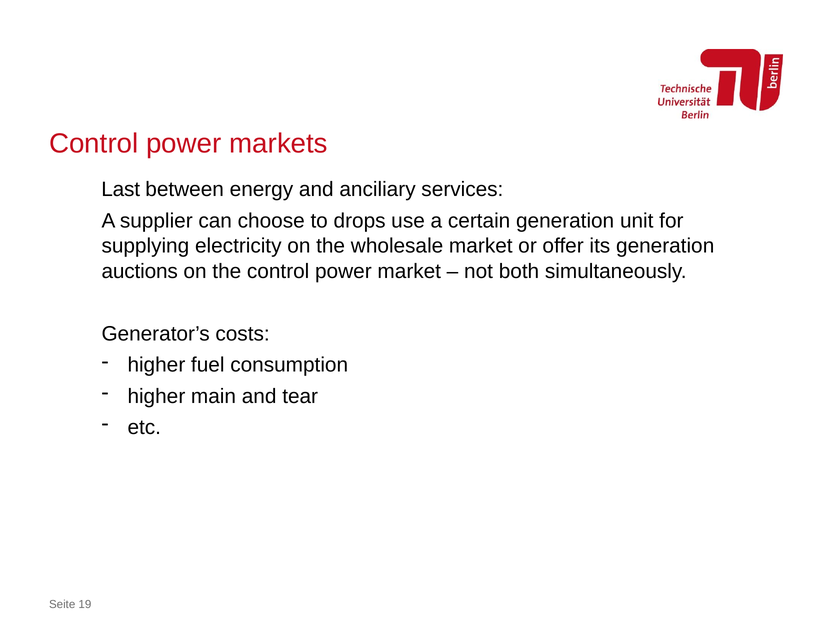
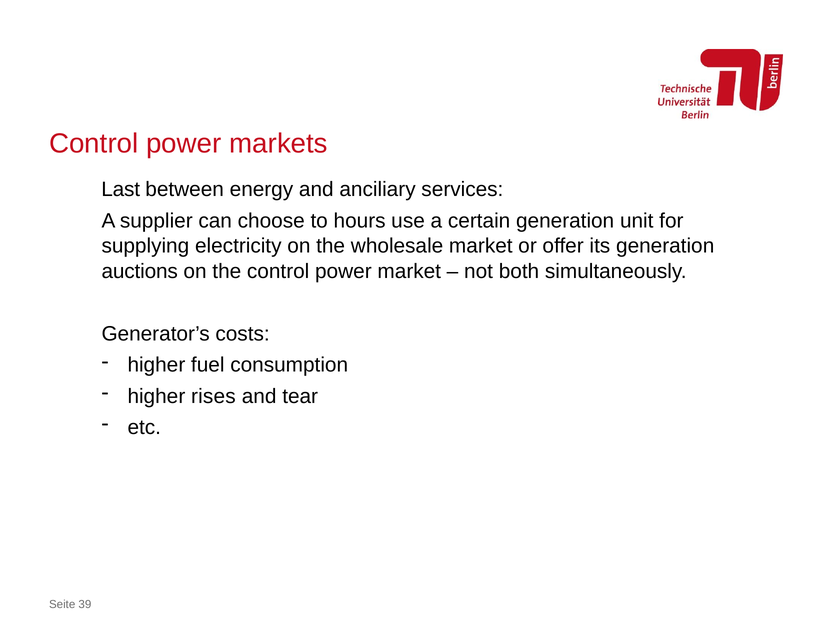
drops: drops -> hours
main: main -> rises
19: 19 -> 39
